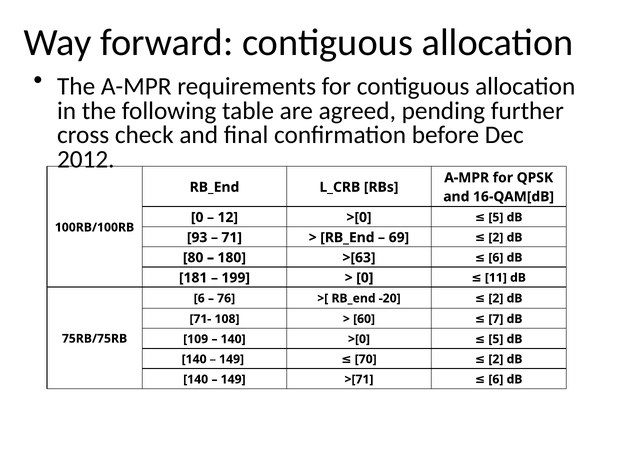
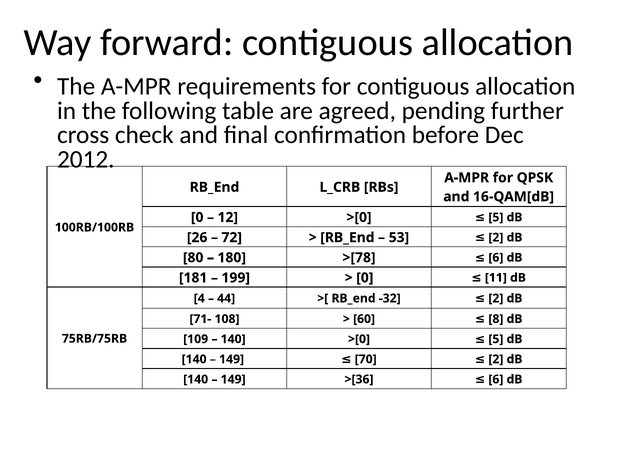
93: 93 -> 26
71: 71 -> 72
69: 69 -> 53
>[63: >[63 -> >[78
6 at (199, 298): 6 -> 4
76: 76 -> 44
-20: -20 -> -32
7: 7 -> 8
>[71: >[71 -> >[36
